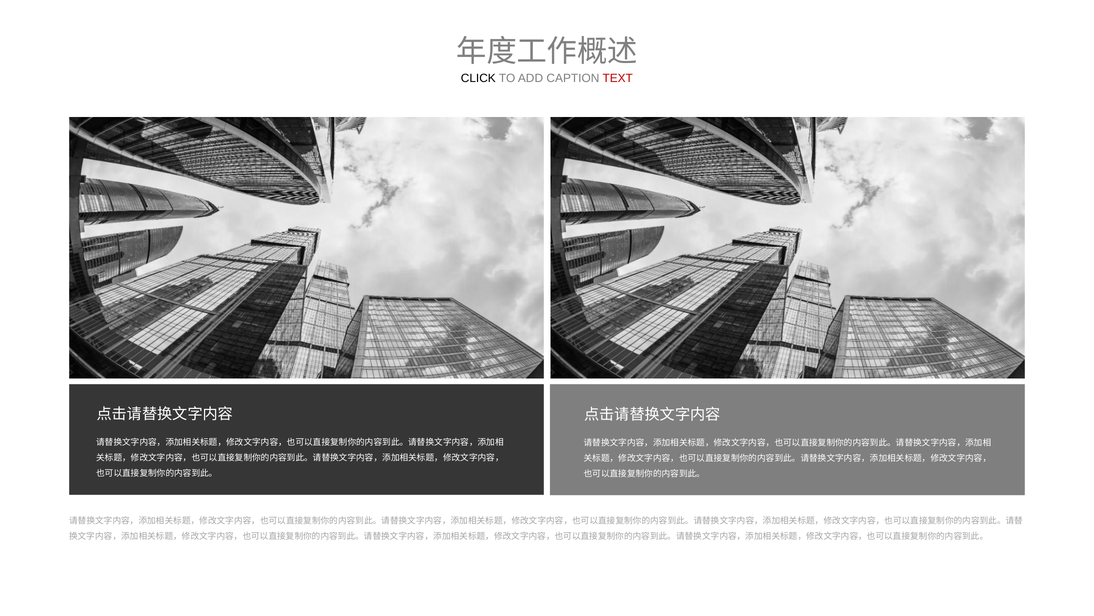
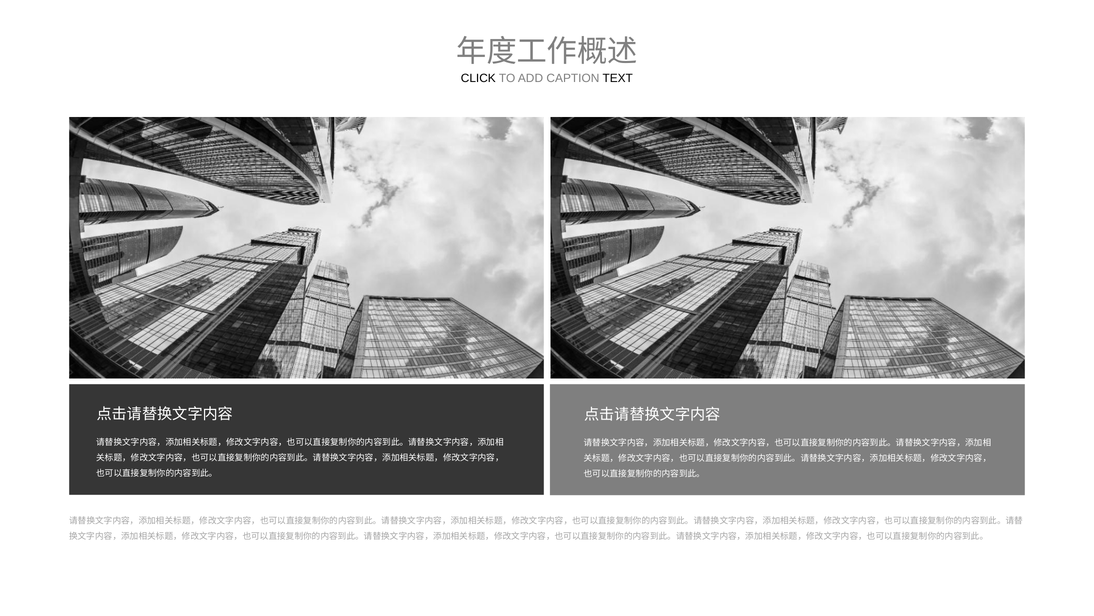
TEXT colour: red -> black
